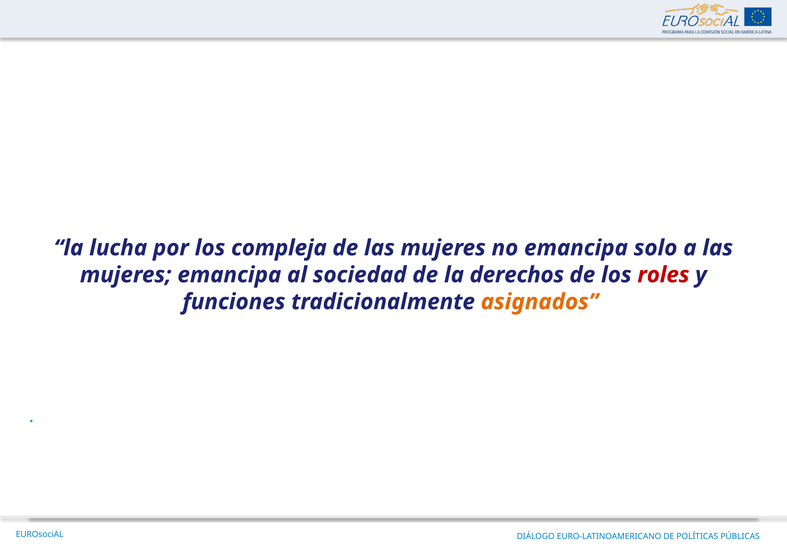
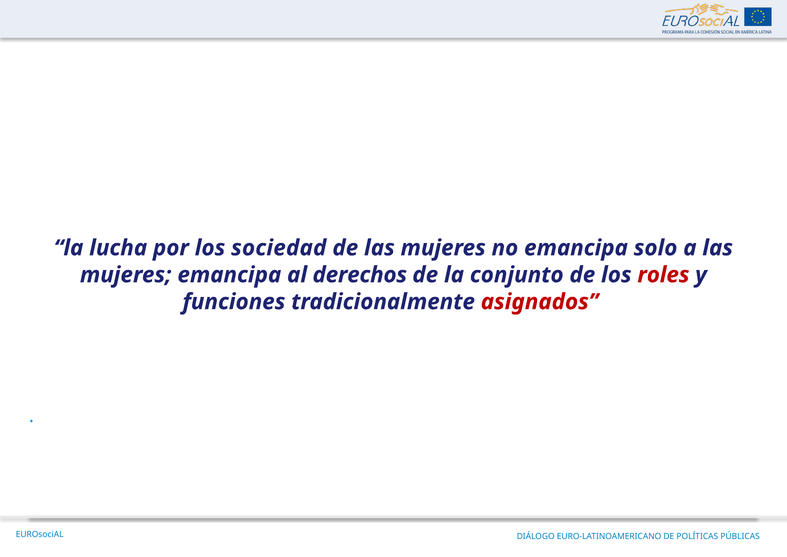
compleja: compleja -> sociedad
sociedad: sociedad -> derechos
derechos: derechos -> conjunto
asignados colour: orange -> red
